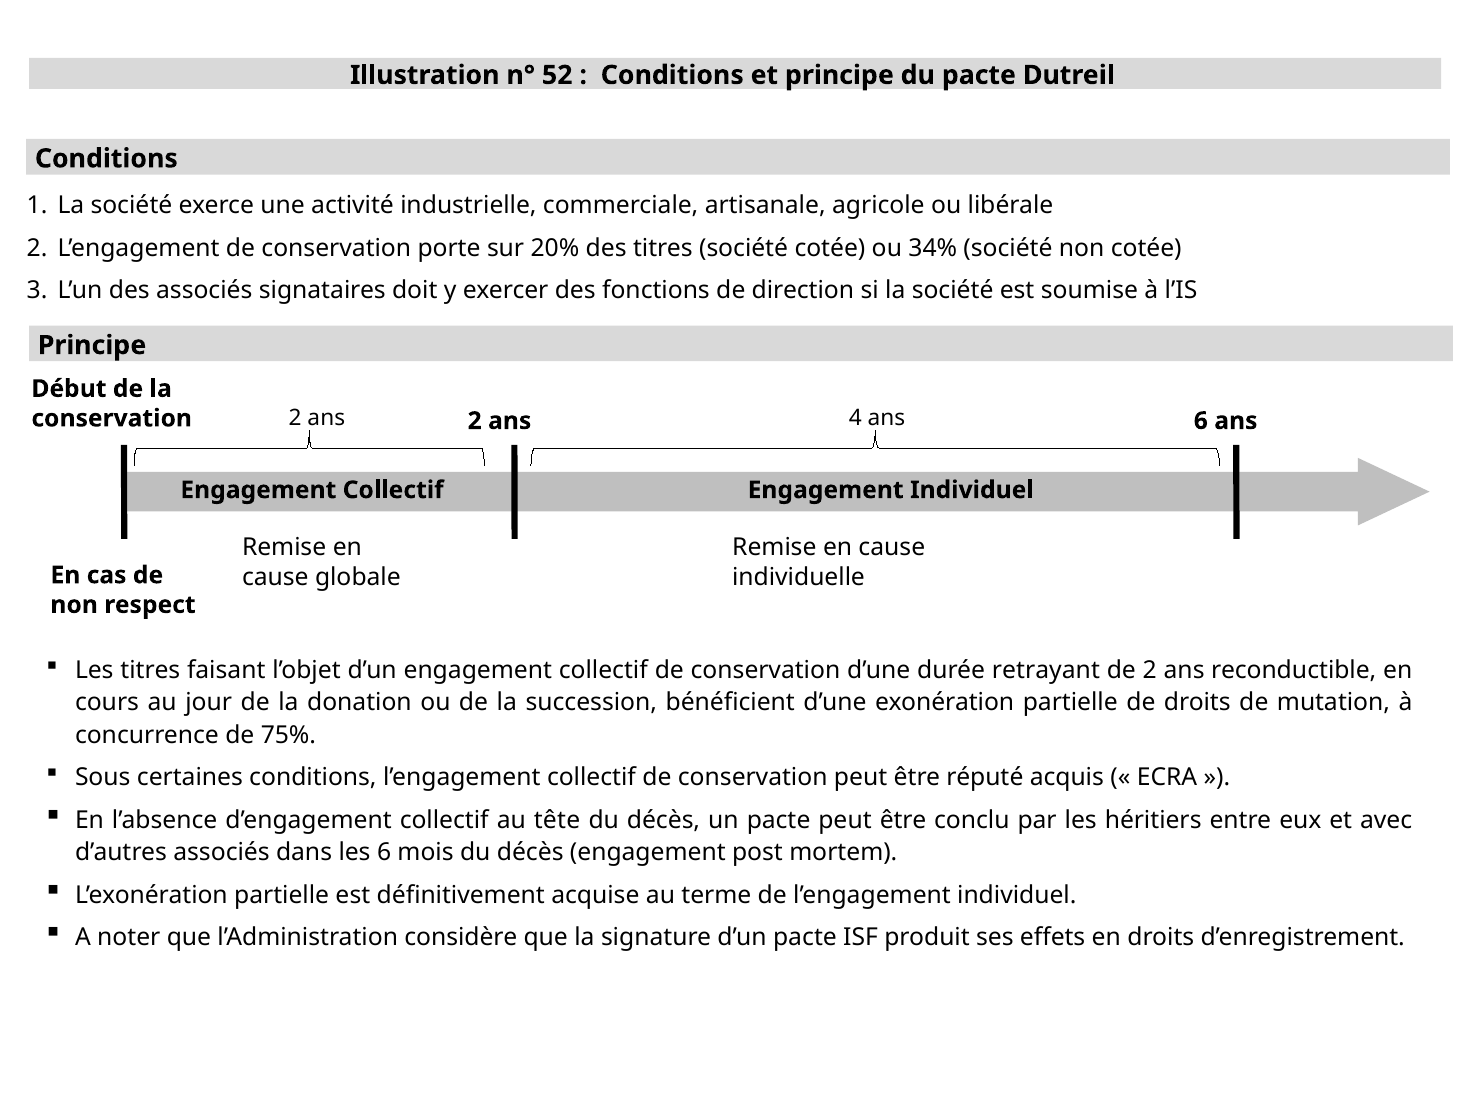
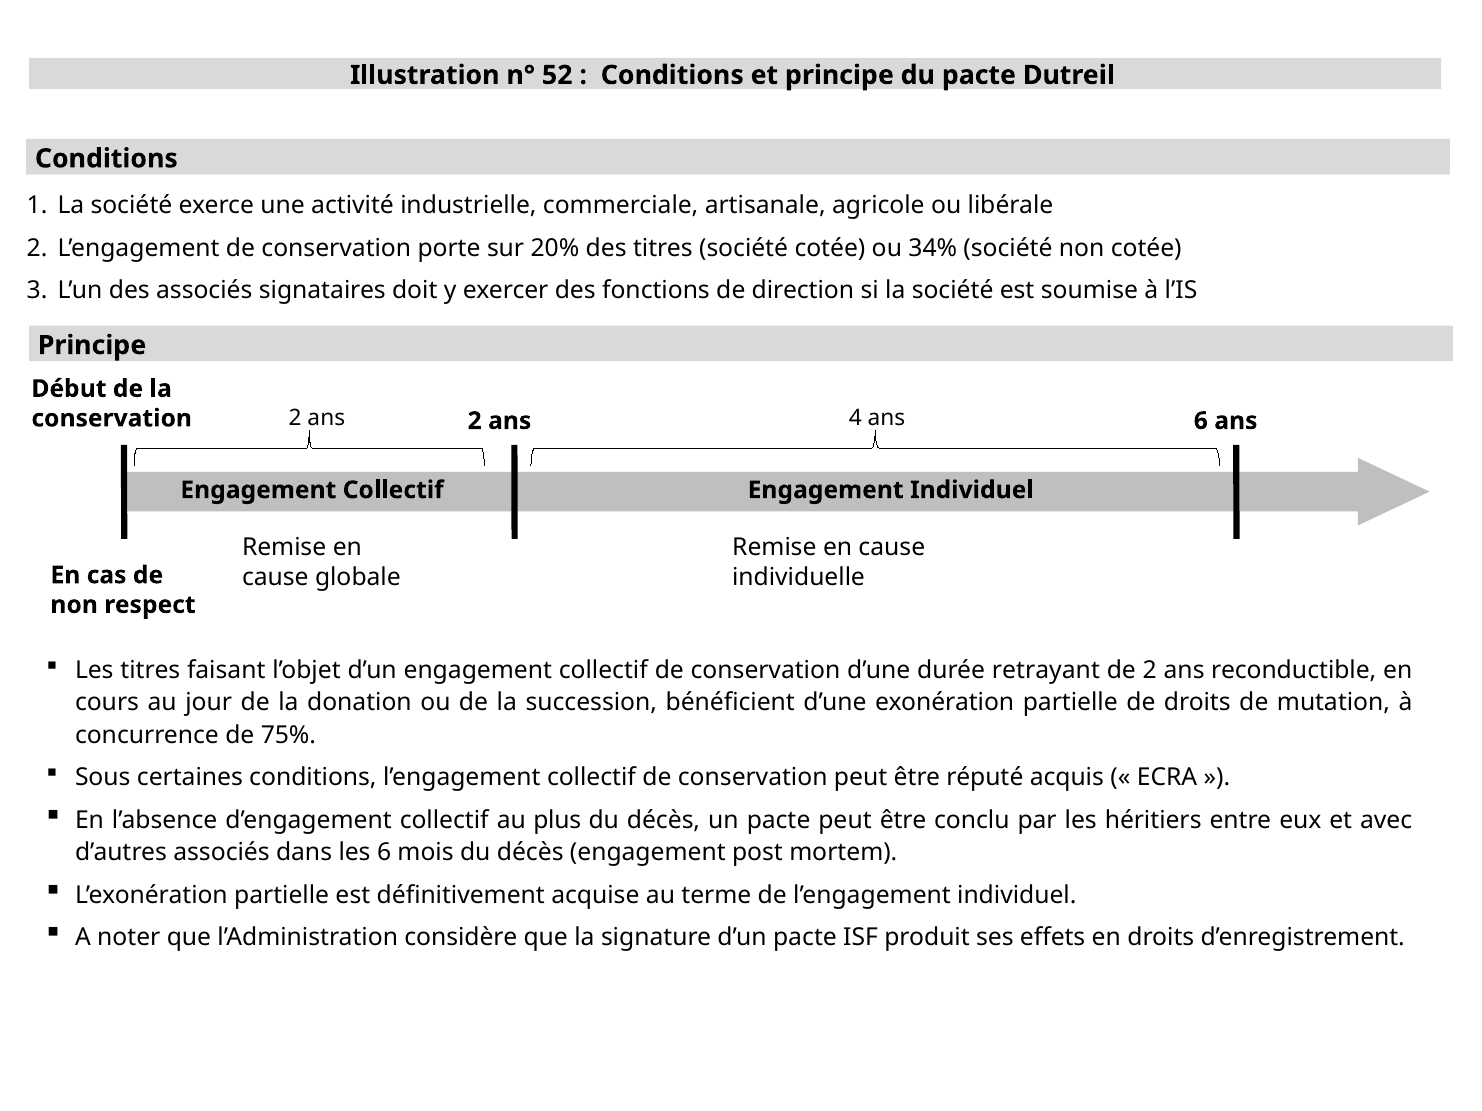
tête: tête -> plus
